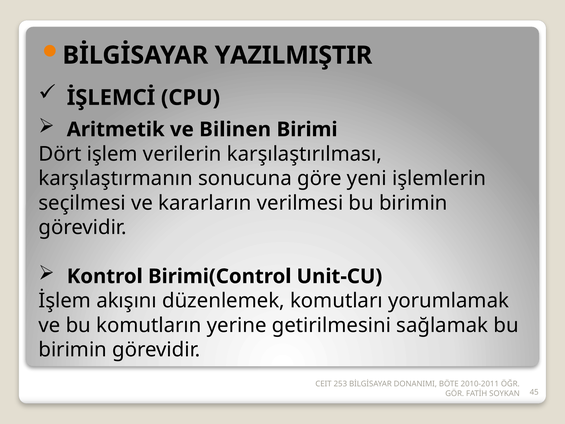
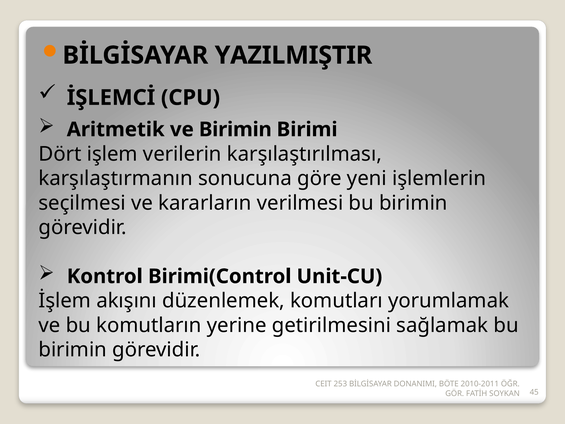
ve Bilinen: Bilinen -> Birimin
